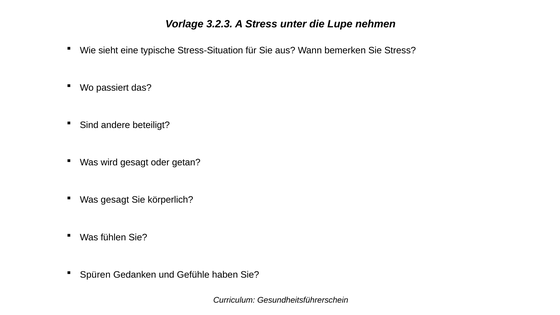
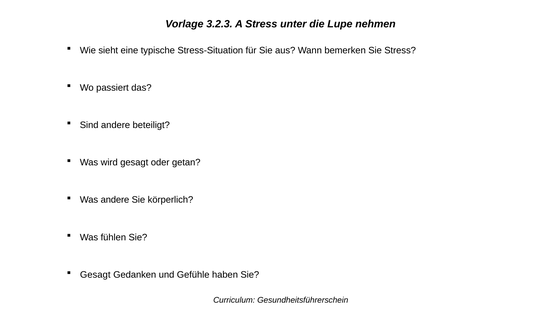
Was gesagt: gesagt -> andere
Spüren at (95, 275): Spüren -> Gesagt
